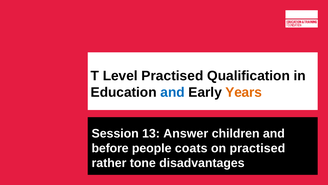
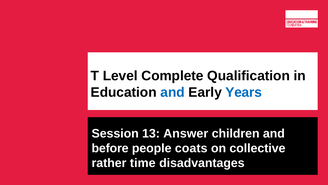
Level Practised: Practised -> Complete
Years colour: orange -> blue
on practised: practised -> collective
tone: tone -> time
